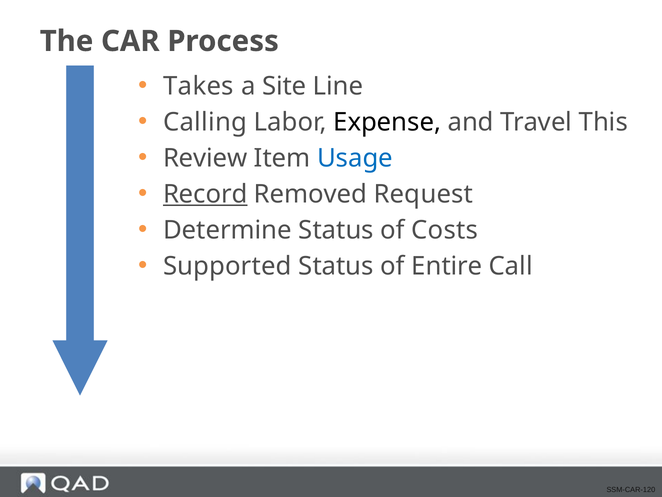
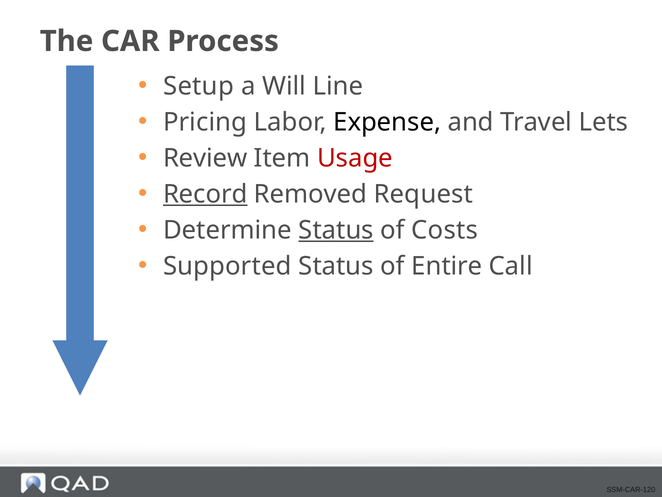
Takes: Takes -> Setup
Site: Site -> Will
Calling: Calling -> Pricing
This: This -> Lets
Usage colour: blue -> red
Status at (336, 230) underline: none -> present
